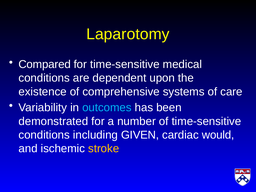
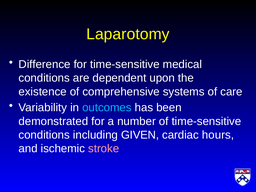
Compared: Compared -> Difference
would: would -> hours
stroke colour: yellow -> pink
